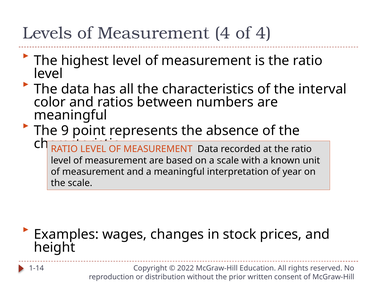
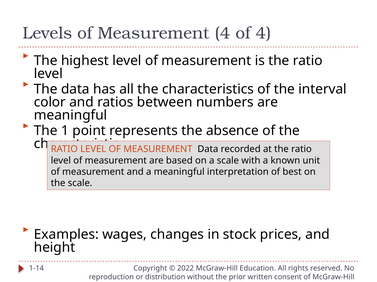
9: 9 -> 1
year: year -> best
